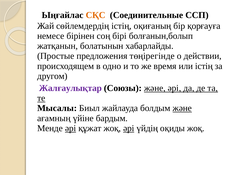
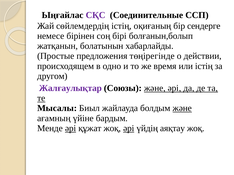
СҚС colour: orange -> purple
қорғауға: қорғауға -> сендерге
оқиды: оқиды -> аяқтау
